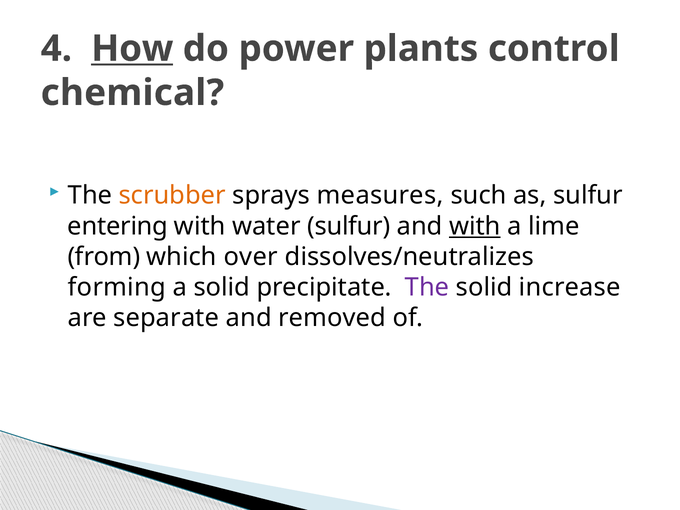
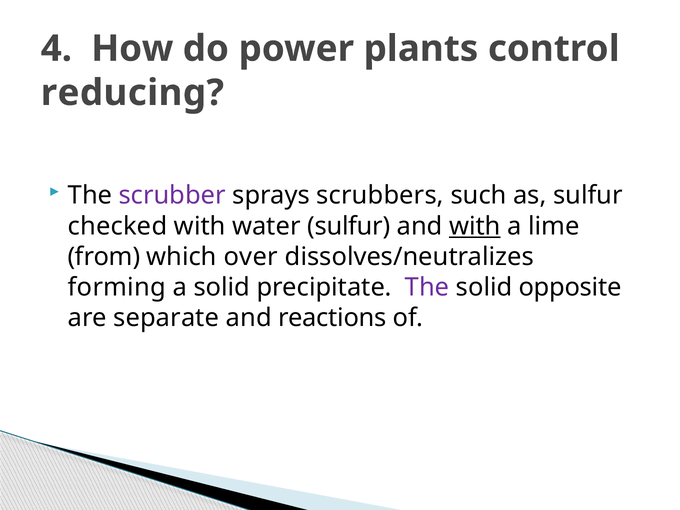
How underline: present -> none
chemical: chemical -> reducing
scrubber colour: orange -> purple
measures: measures -> scrubbers
entering: entering -> checked
increase: increase -> opposite
removed: removed -> reactions
